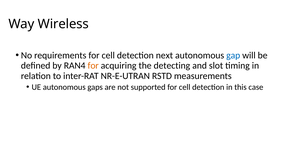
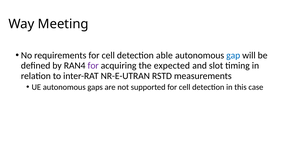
Wireless: Wireless -> Meeting
next: next -> able
for at (93, 65) colour: orange -> purple
detecting: detecting -> expected
